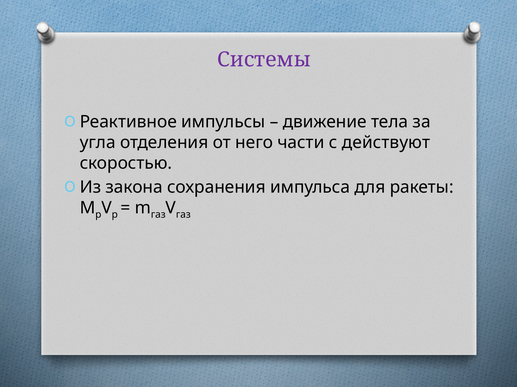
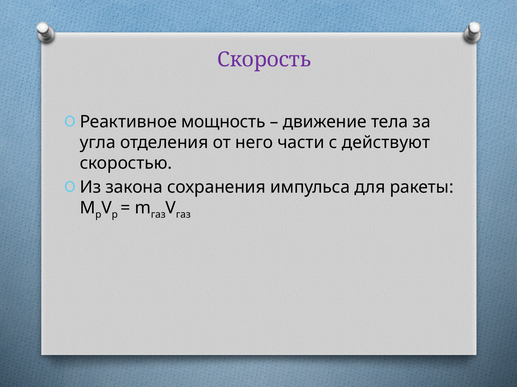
Системы: Системы -> Скорость
импульсы: импульсы -> мощность
